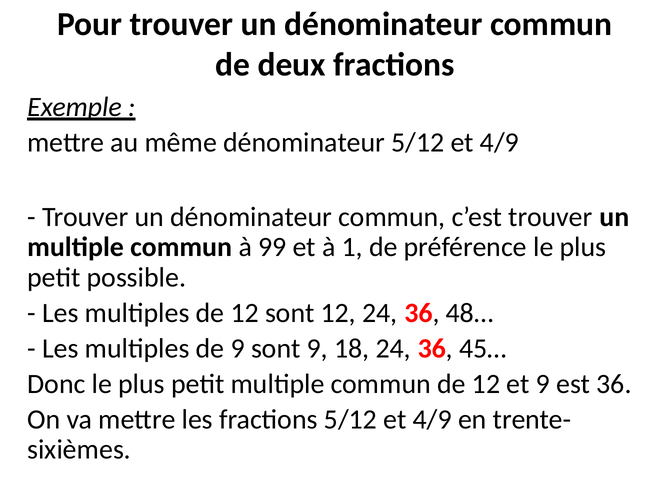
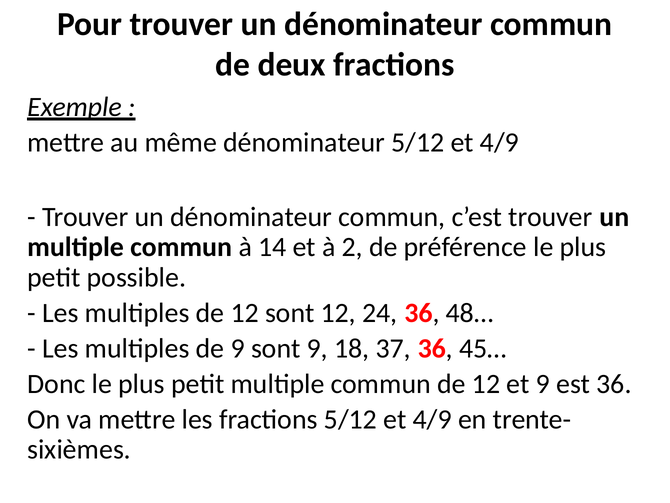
99: 99 -> 14
1: 1 -> 2
18 24: 24 -> 37
